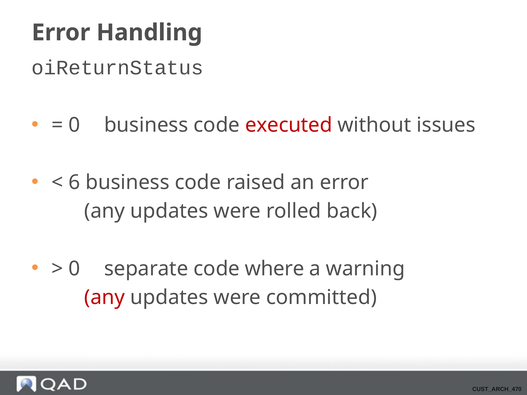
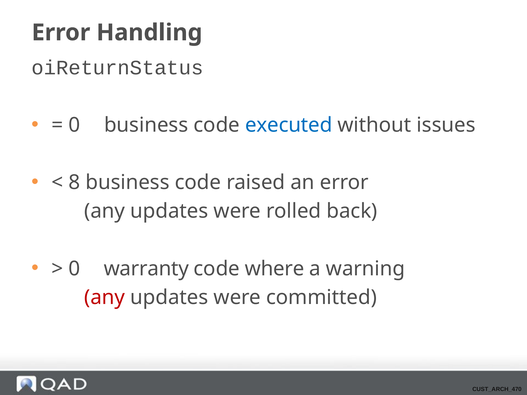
executed colour: red -> blue
6: 6 -> 8
separate: separate -> warranty
